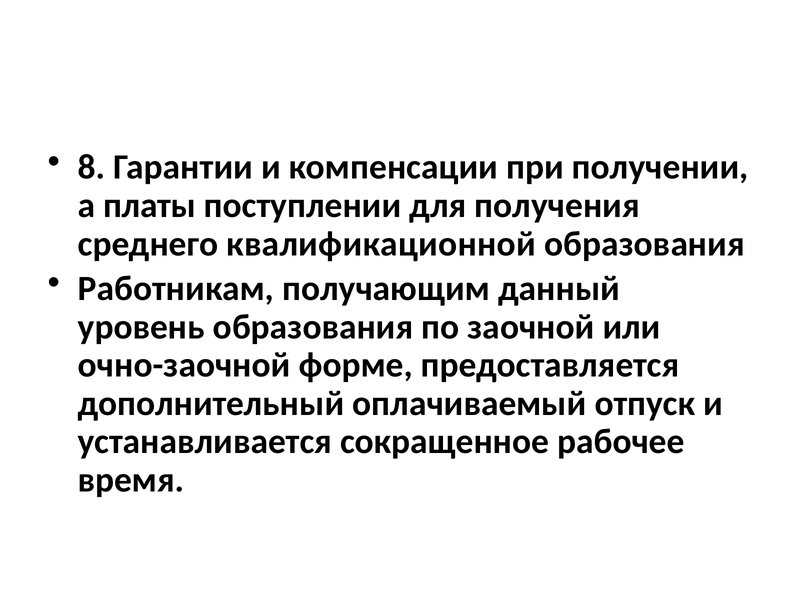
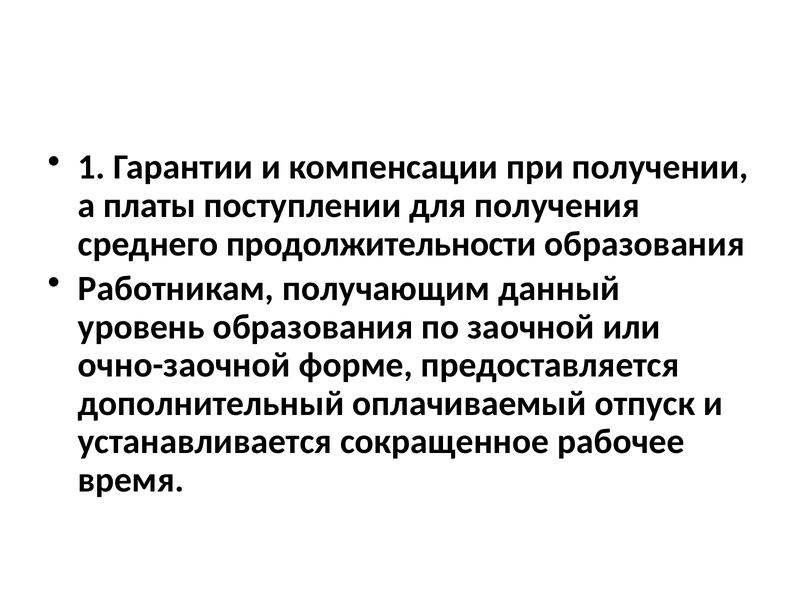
8: 8 -> 1
квалификационной: квалификационной -> продолжительности
